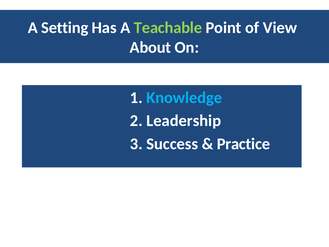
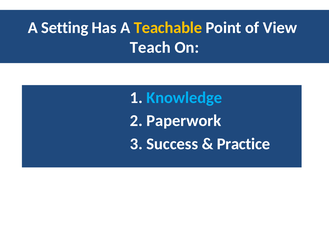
Teachable colour: light green -> yellow
About: About -> Teach
Leadership: Leadership -> Paperwork
